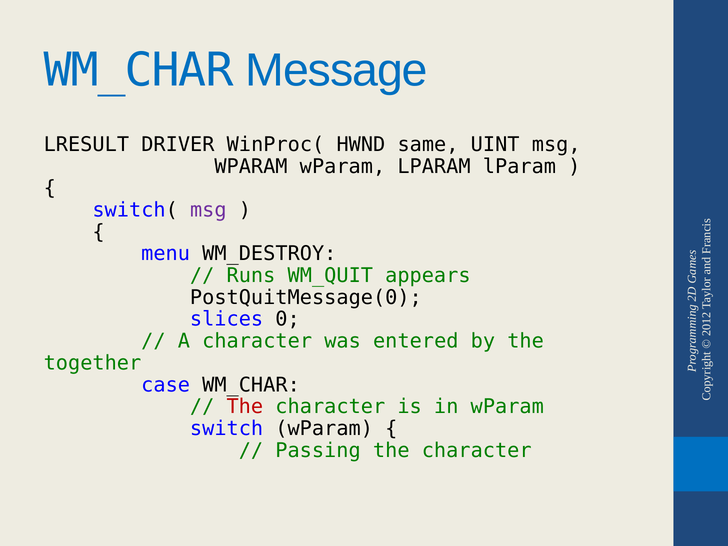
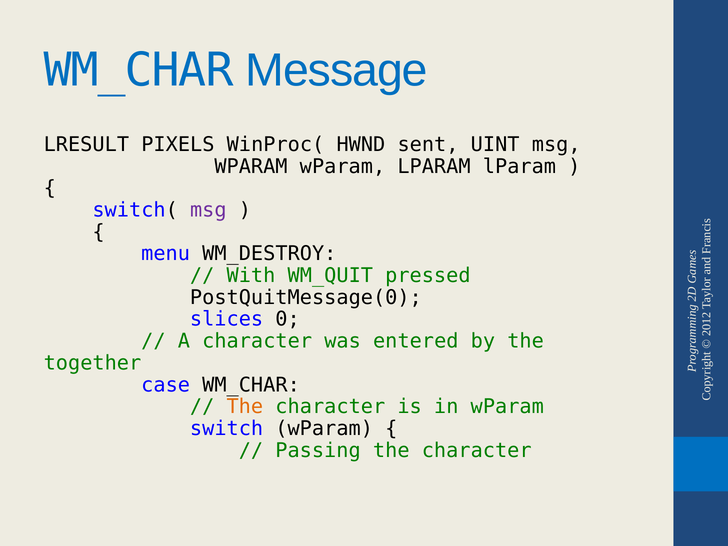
DRIVER: DRIVER -> PIXELS
same: same -> sent
Runs: Runs -> With
appears: appears -> pressed
The at (245, 407) colour: red -> orange
